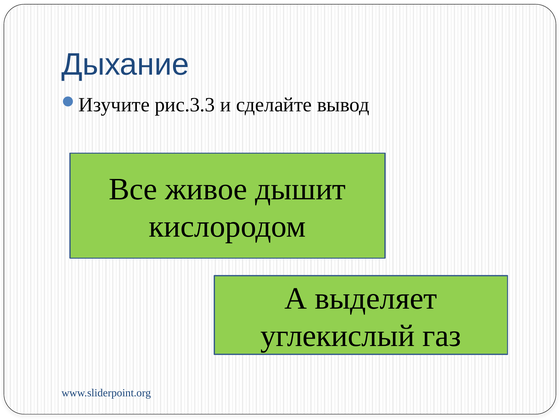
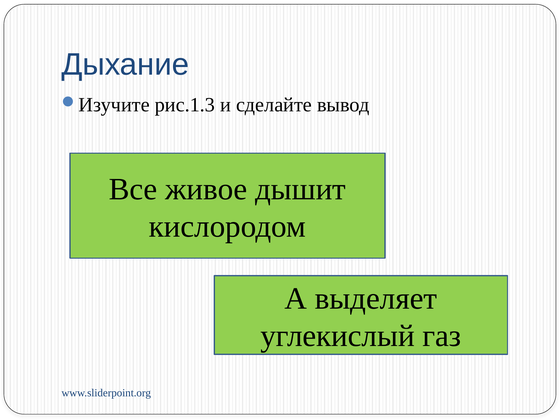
рис.3.3: рис.3.3 -> рис.1.3
